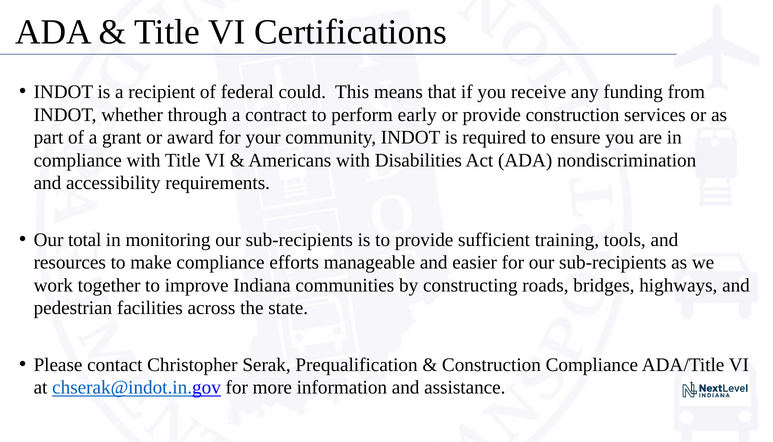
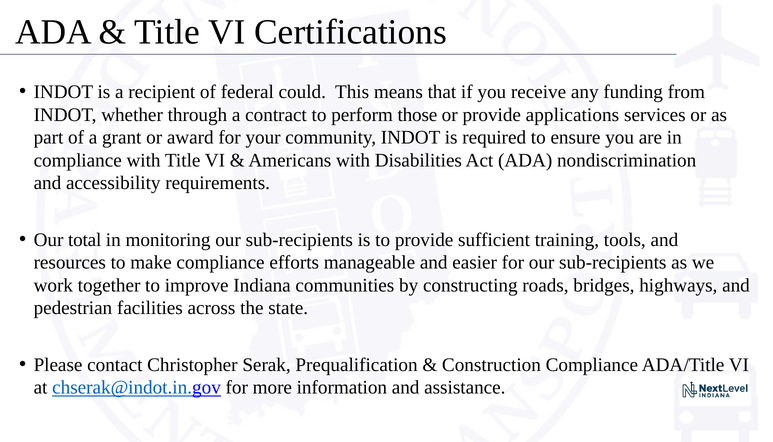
early: early -> those
provide construction: construction -> applications
